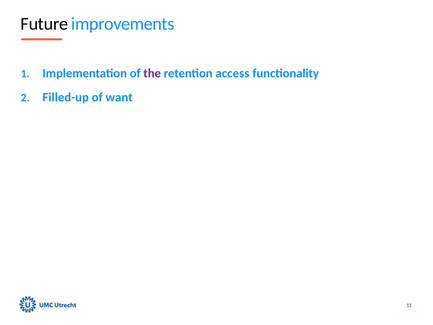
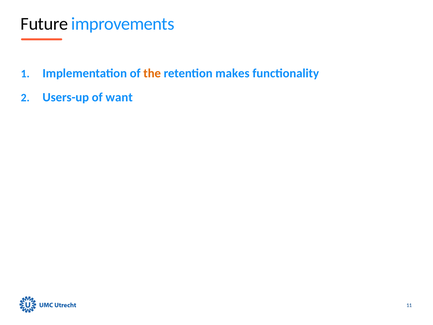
the colour: purple -> orange
access: access -> makes
Filled-up: Filled-up -> Users-up
